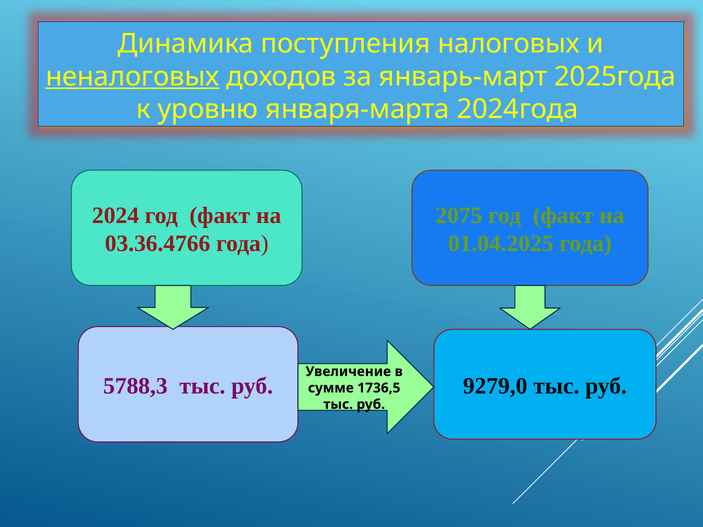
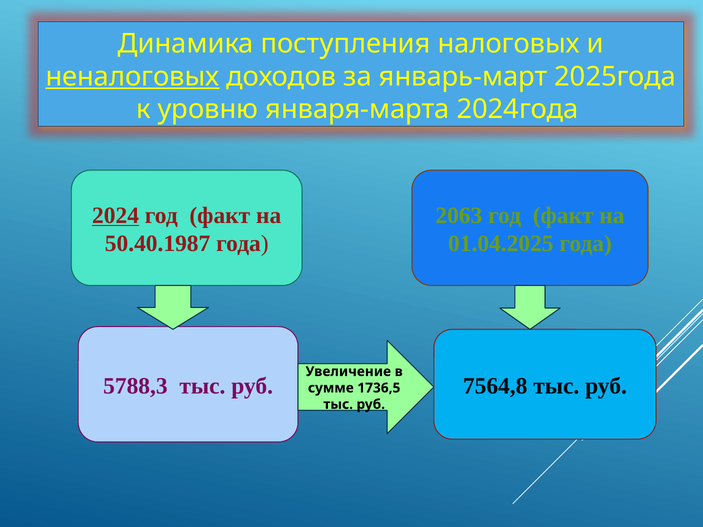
2024 underline: none -> present
2075: 2075 -> 2063
03.36.4766: 03.36.4766 -> 50.40.1987
9279,0: 9279,0 -> 7564,8
